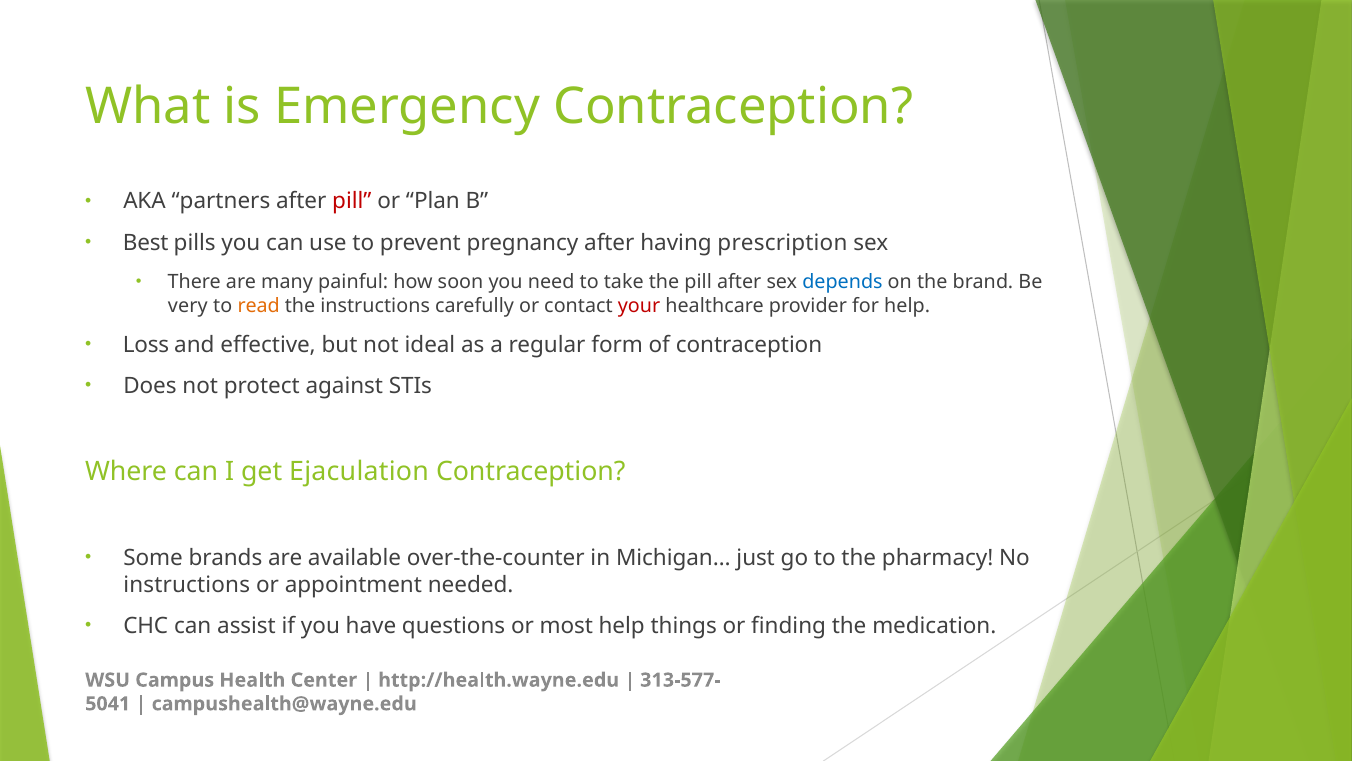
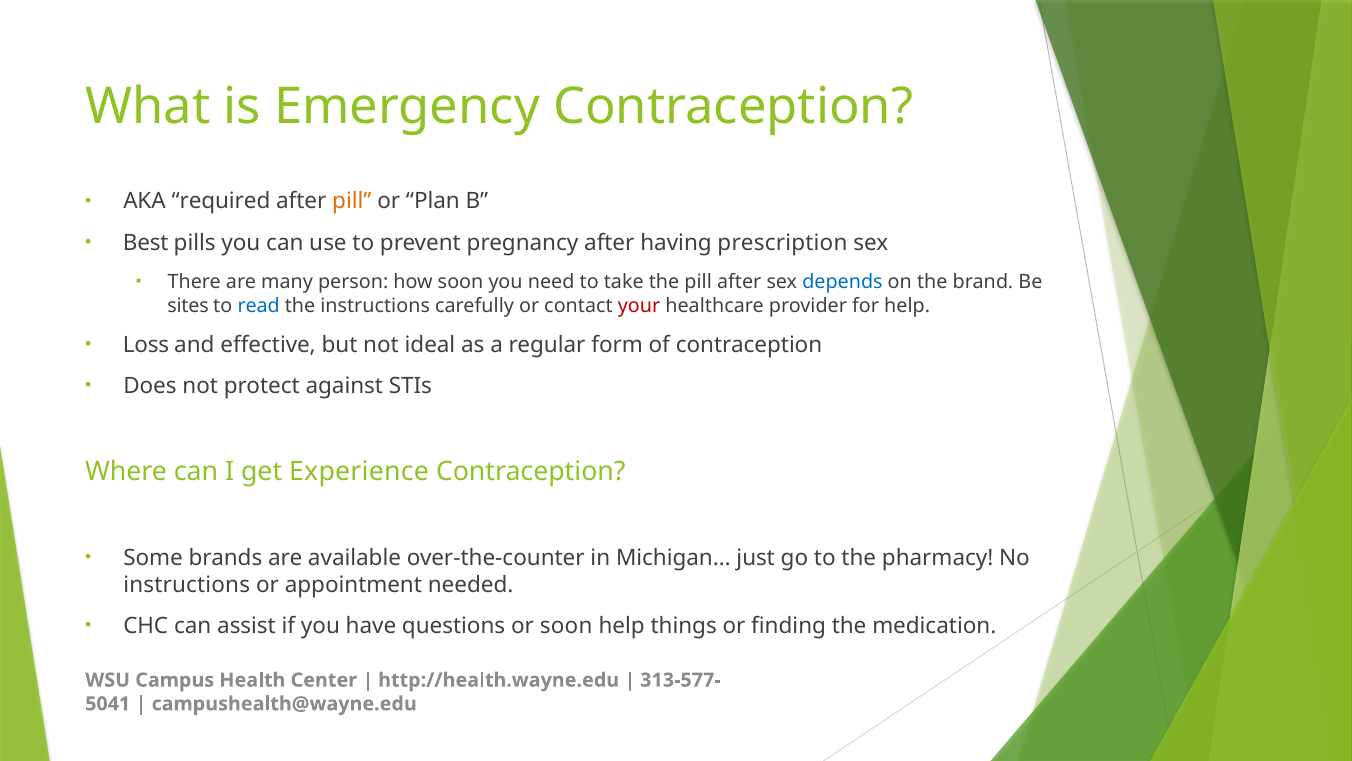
partners: partners -> required
pill at (352, 201) colour: red -> orange
painful: painful -> person
very: very -> sites
read colour: orange -> blue
Ejaculation: Ejaculation -> Experience
or most: most -> soon
